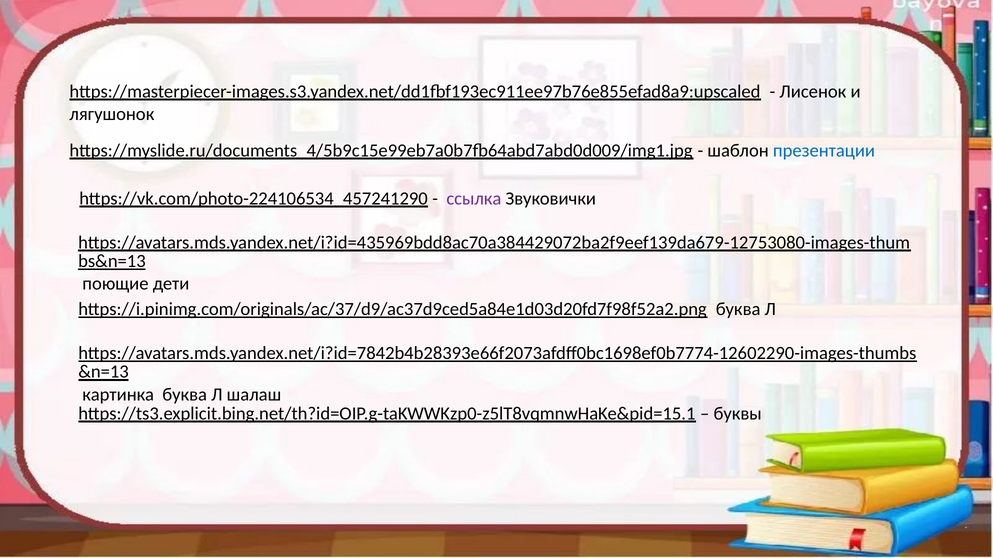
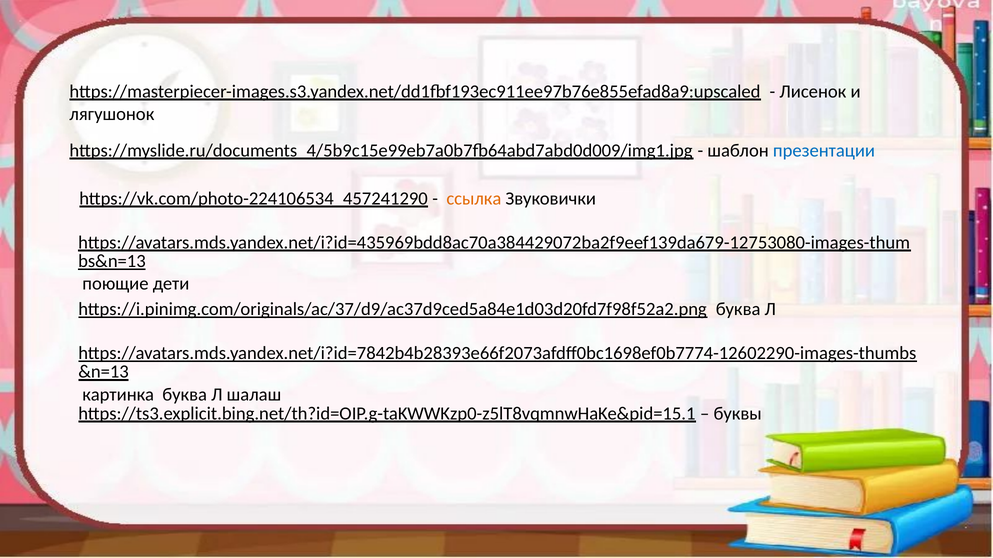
ссылка colour: purple -> orange
